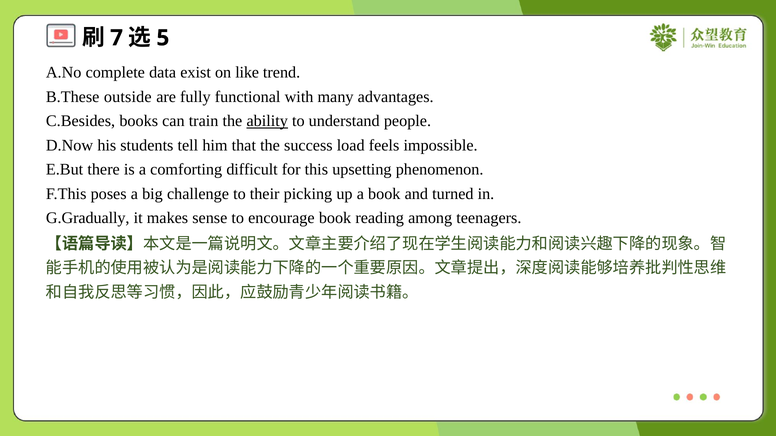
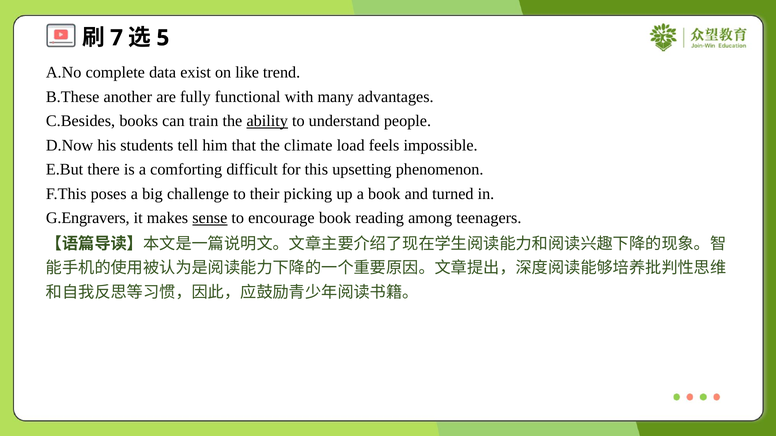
outside: outside -> another
success: success -> climate
G.Gradually: G.Gradually -> G.Engravers
sense underline: none -> present
